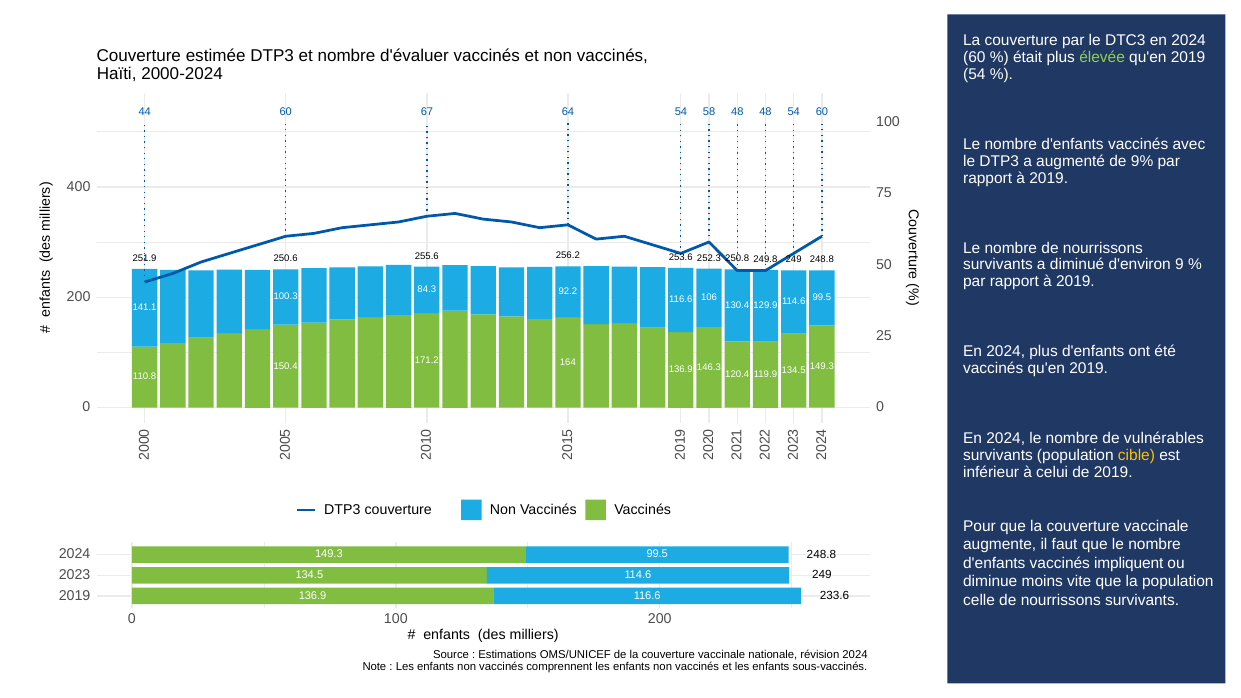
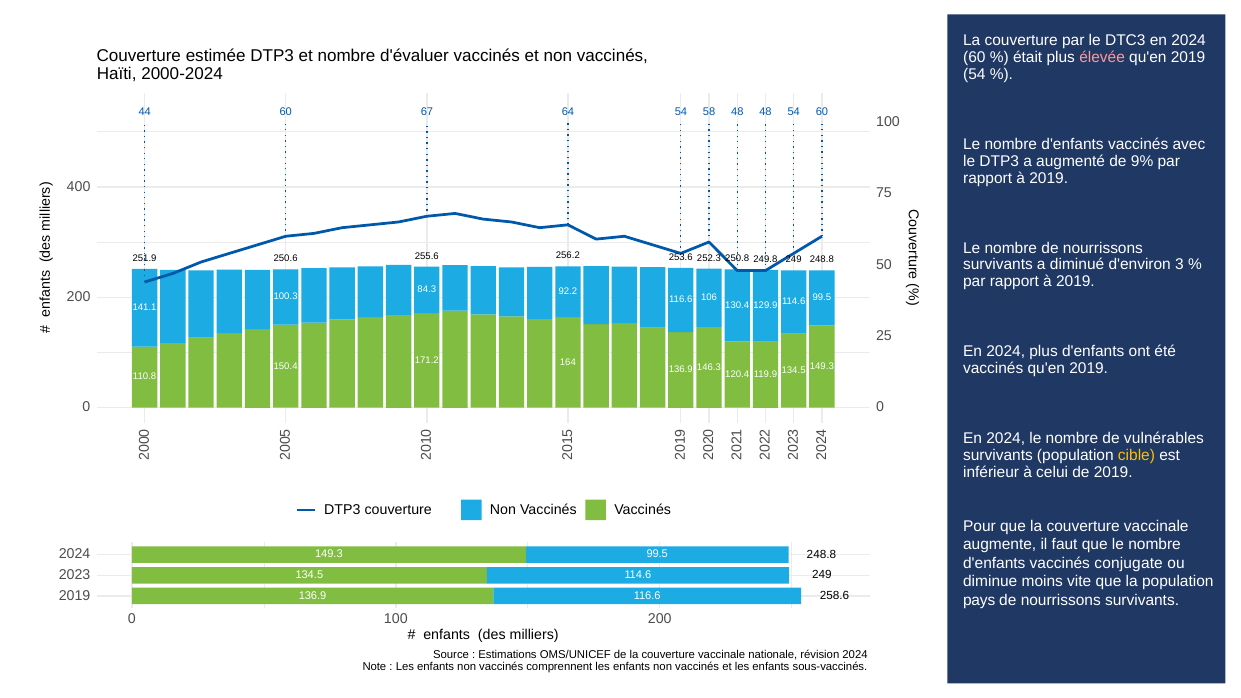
élevée colour: light green -> pink
d'environ 9: 9 -> 3
impliquent: impliquent -> conjugate
233.6: 233.6 -> 258.6
celle: celle -> pays
